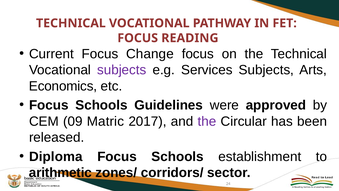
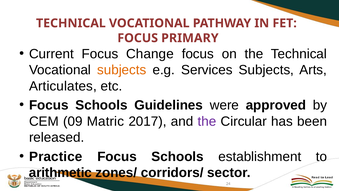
READING: READING -> PRIMARY
subjects at (122, 70) colour: purple -> orange
Economics: Economics -> Articulates
Diploma: Diploma -> Practice
